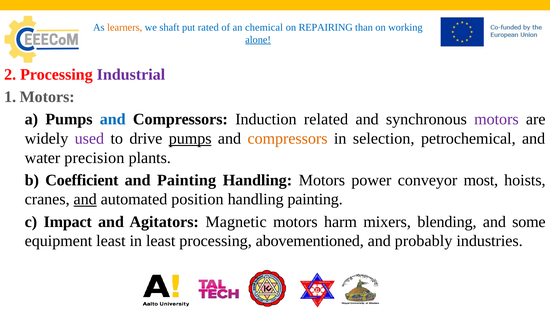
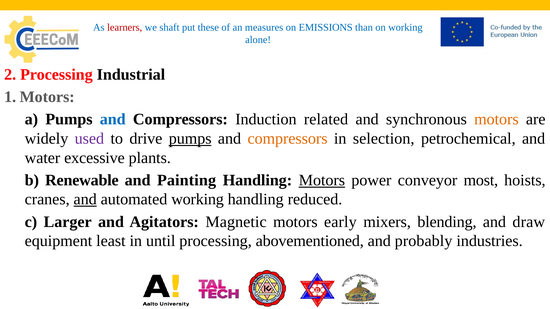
learners colour: orange -> red
rated: rated -> these
chemical: chemical -> measures
REPAIRING: REPAIRING -> EMISSIONS
alone underline: present -> none
Industrial colour: purple -> black
motors at (496, 120) colour: purple -> orange
precision: precision -> excessive
Coefficient: Coefficient -> Renewable
Motors at (322, 180) underline: none -> present
automated position: position -> working
handling painting: painting -> reduced
Impact: Impact -> Larger
harm: harm -> early
some: some -> draw
in least: least -> until
